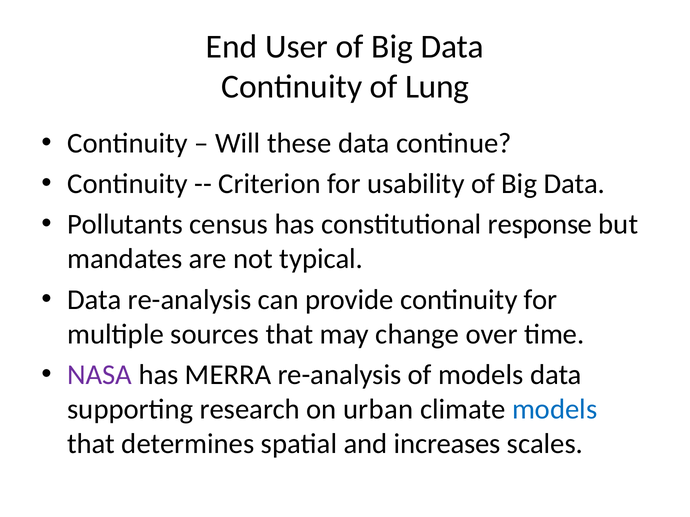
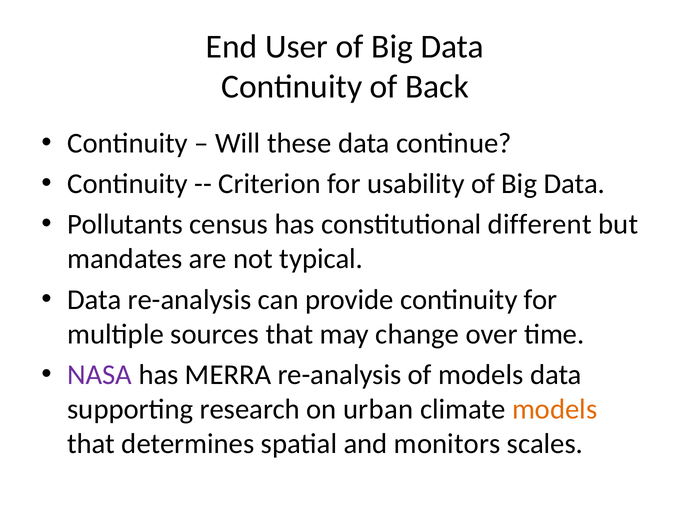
Lung: Lung -> Back
response: response -> different
models at (555, 410) colour: blue -> orange
increases: increases -> monitors
